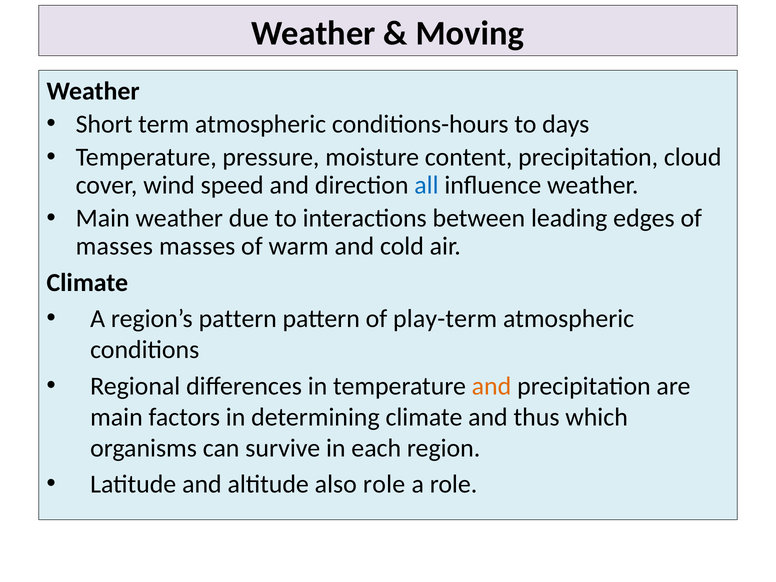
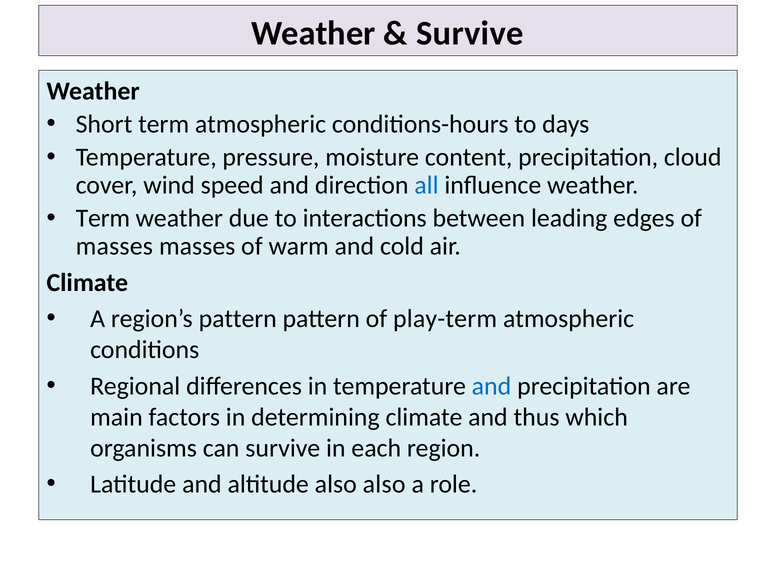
Moving at (470, 34): Moving -> Survive
Main at (103, 218): Main -> Term
and at (492, 386) colour: orange -> blue
also role: role -> also
